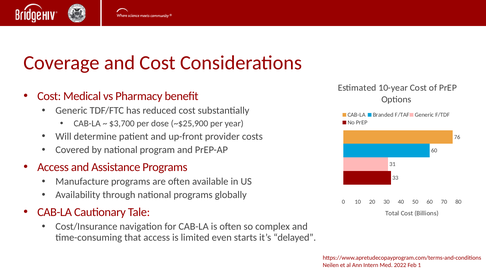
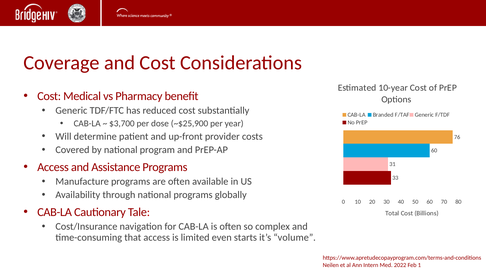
delayed: delayed -> volume
